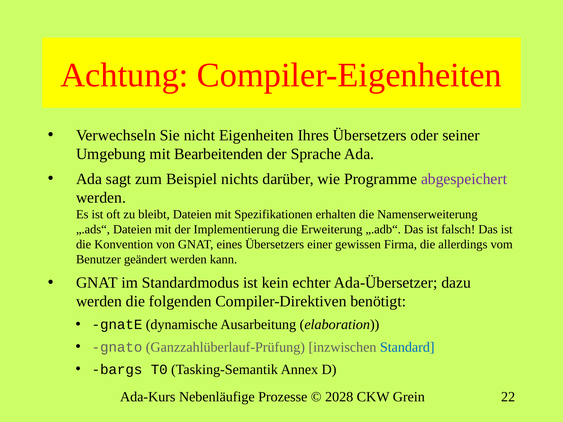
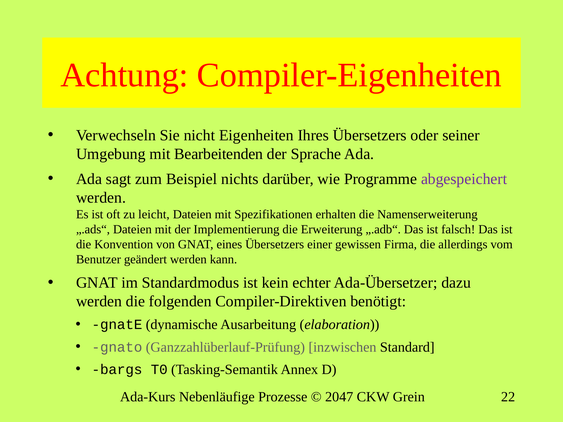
bleibt: bleibt -> leicht
Standard colour: blue -> black
2028: 2028 -> 2047
